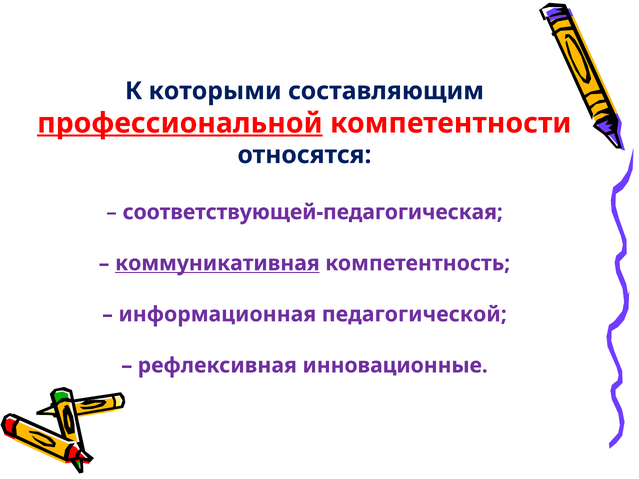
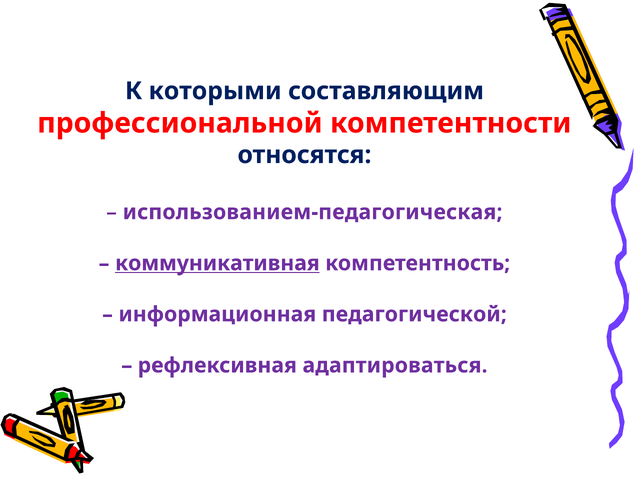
профессиональной underline: present -> none
соответствующей-педагогическая: соответствующей-педагогическая -> использованием-педагогическая
инновационные: инновационные -> адаптироваться
